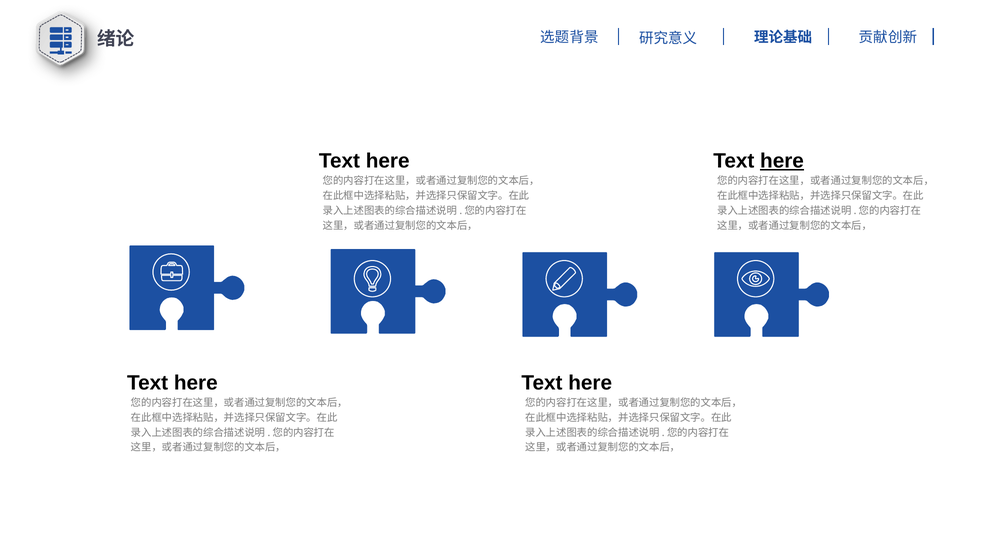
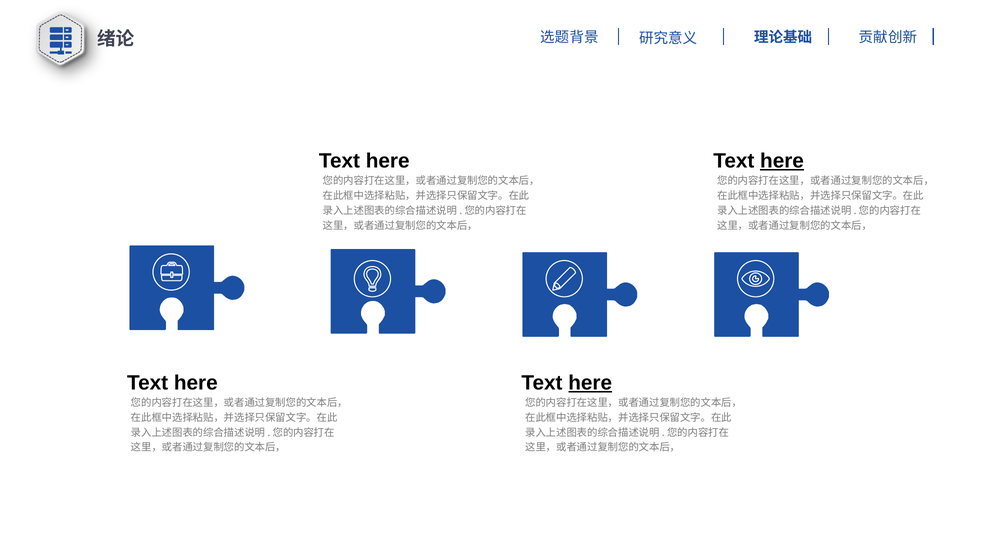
here at (590, 383) underline: none -> present
